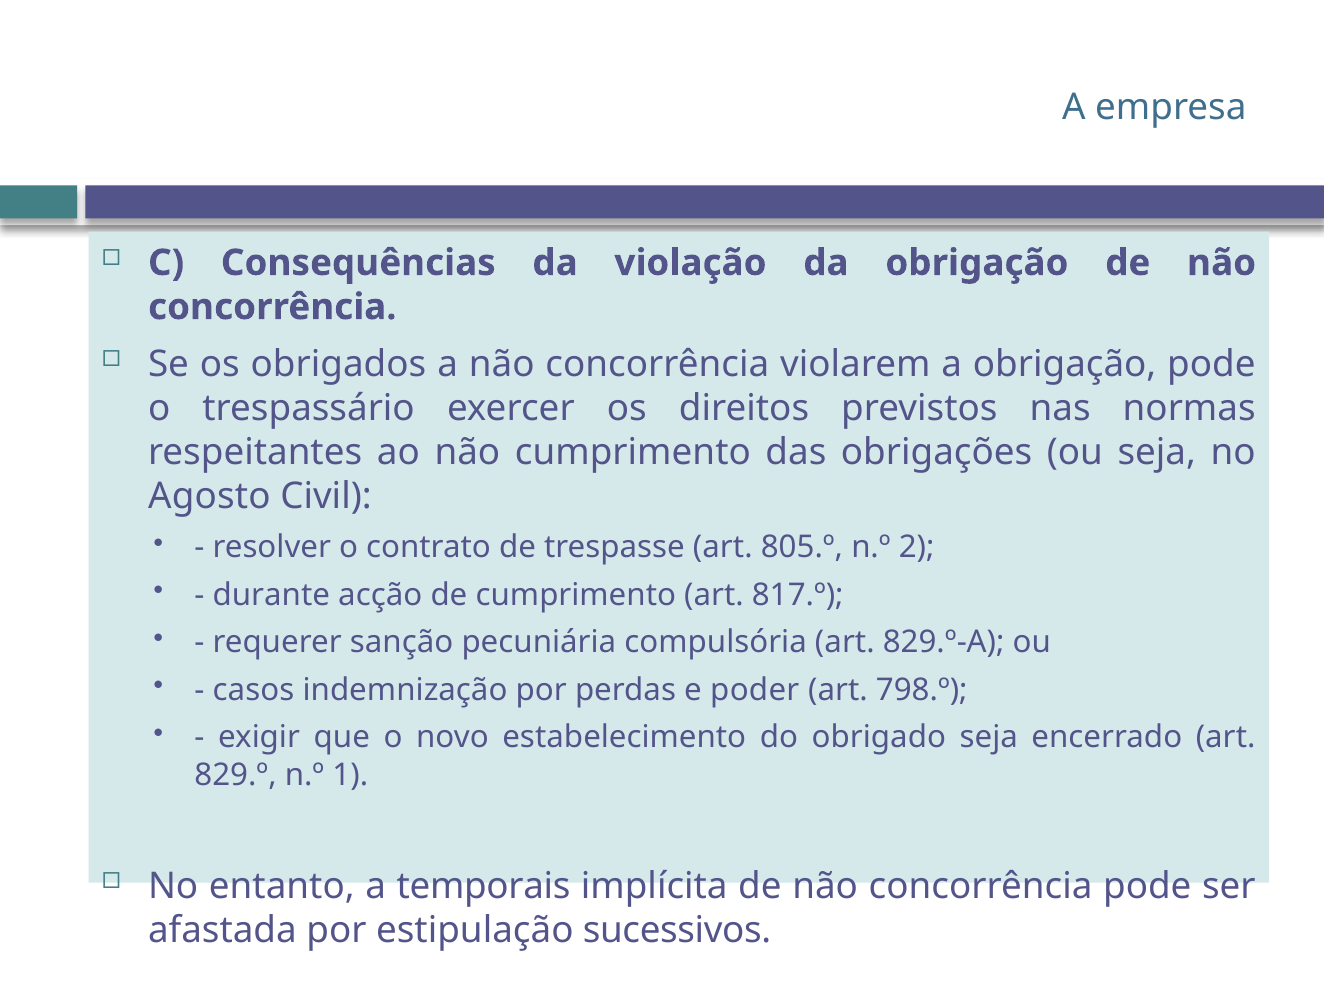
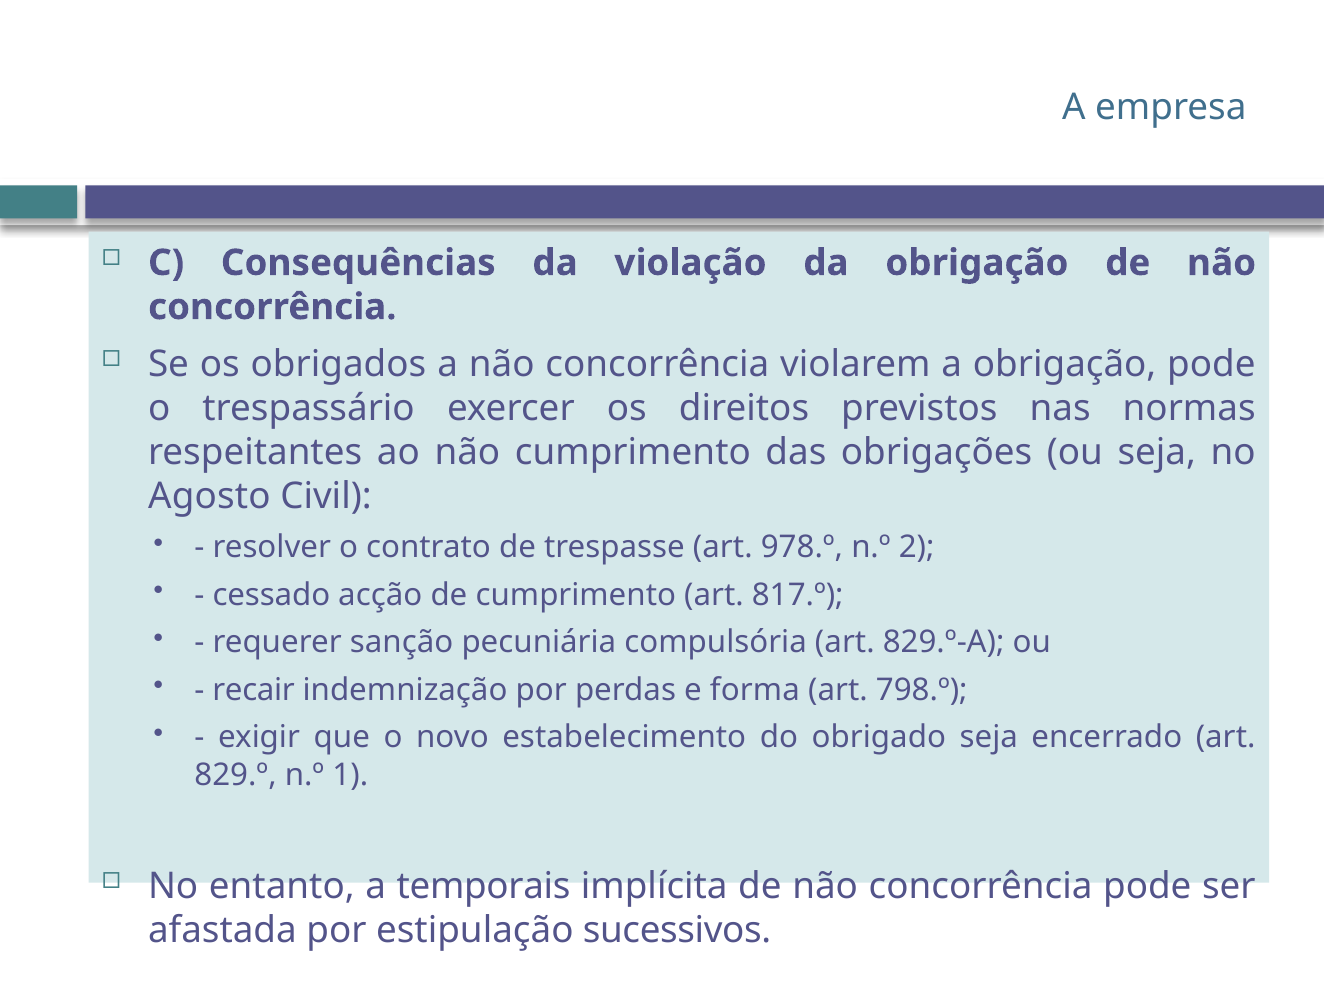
805.º: 805.º -> 978.º
durante: durante -> cessado
casos: casos -> recair
poder: poder -> forma
